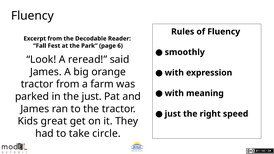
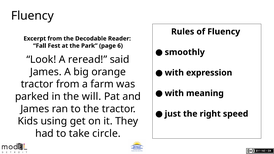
the just: just -> will
great: great -> using
